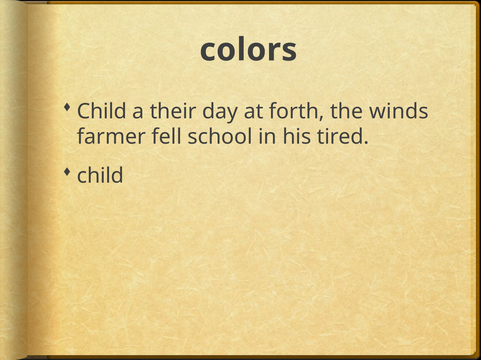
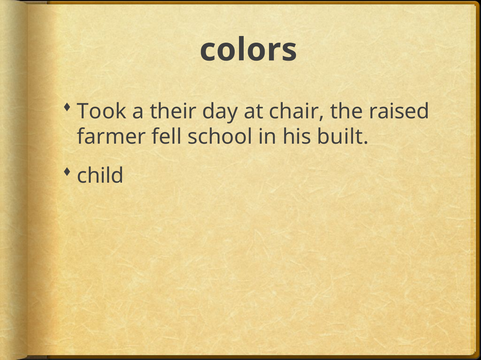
Child at (102, 112): Child -> Took
forth: forth -> chair
winds: winds -> raised
tired: tired -> built
